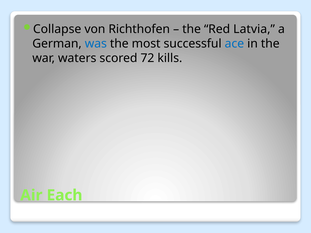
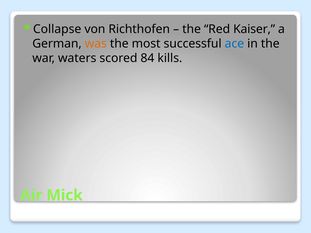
Latvia: Latvia -> Kaiser
was colour: blue -> orange
72: 72 -> 84
Each: Each -> Mick
